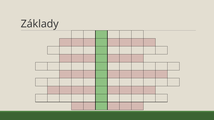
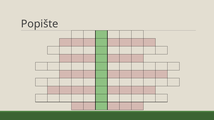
Základy: Základy -> Popište
